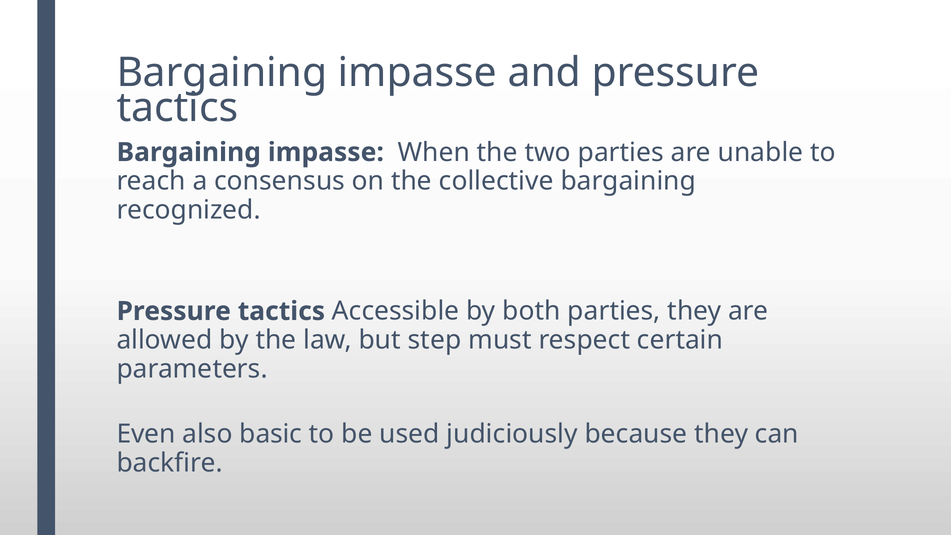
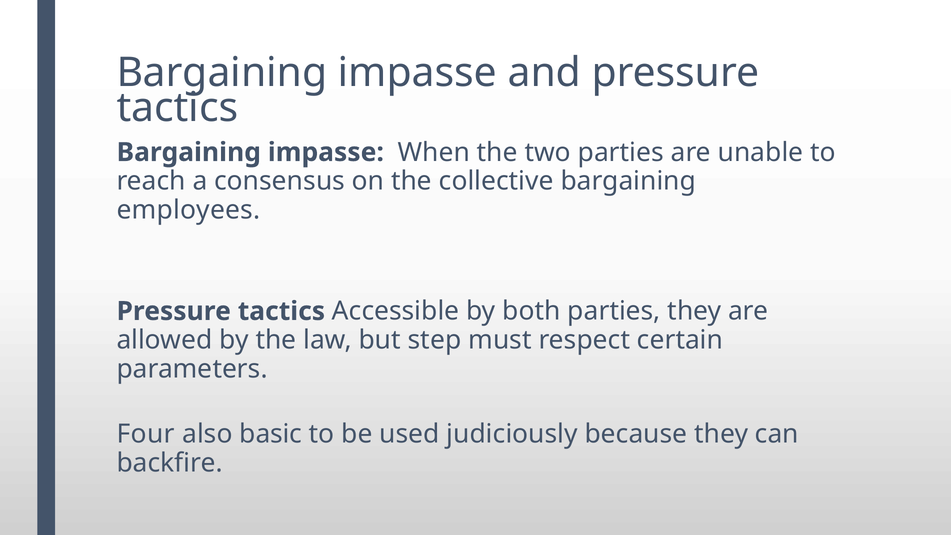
recognized: recognized -> employees
Even: Even -> Four
